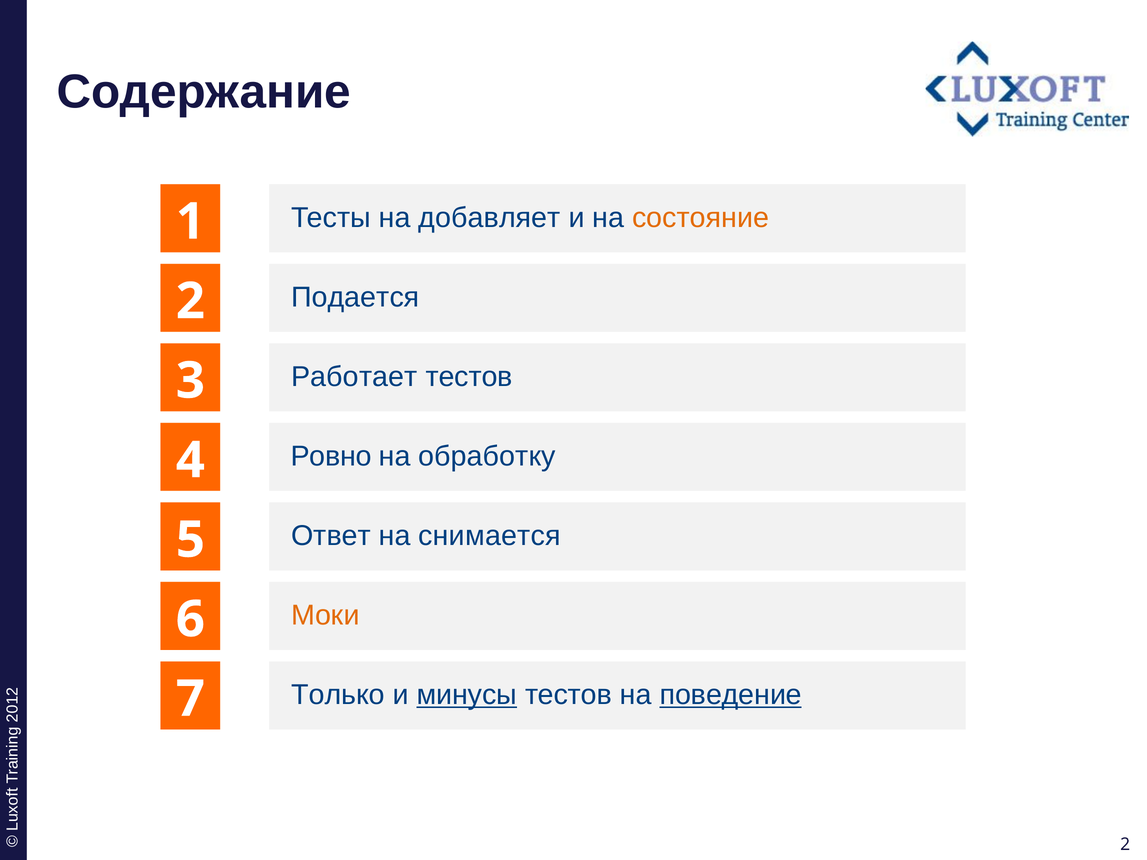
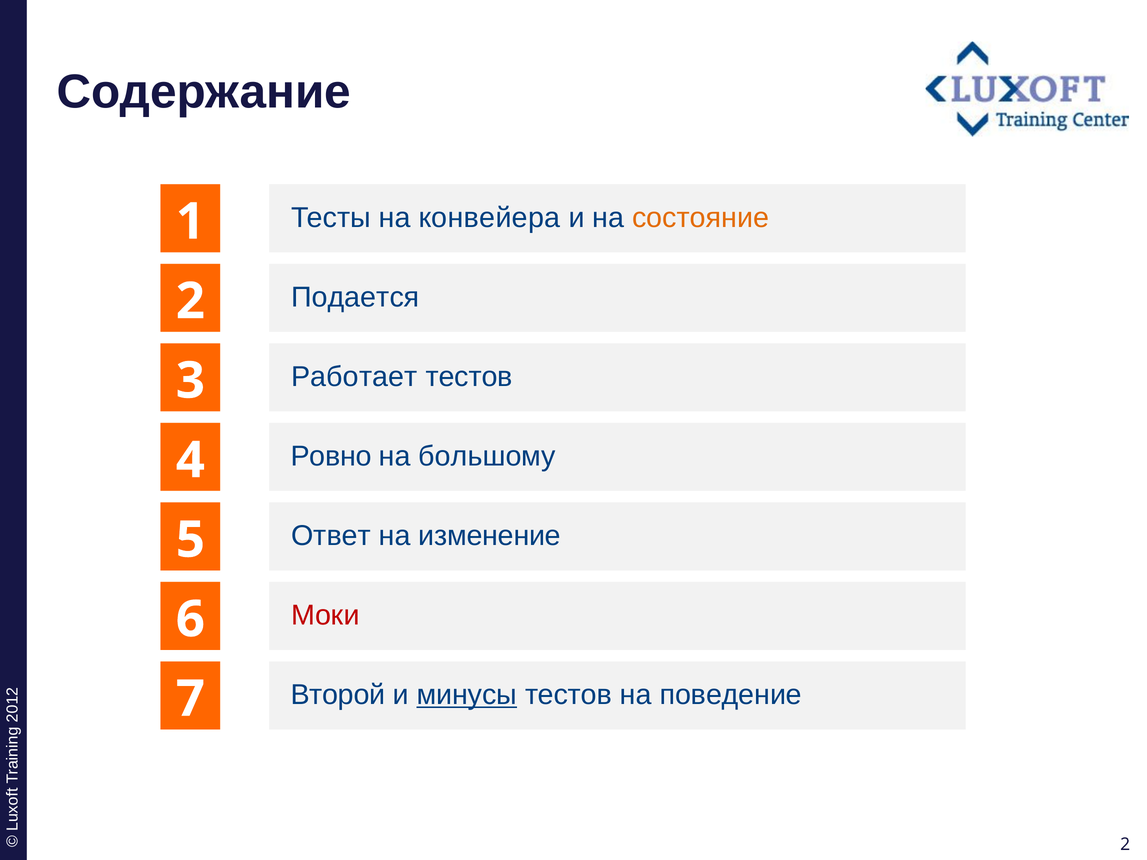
добавляет: добавляет -> конвейера
обработку: обработку -> большому
снимается: снимается -> изменение
Моки colour: orange -> red
Только: Только -> Второй
поведение underline: present -> none
